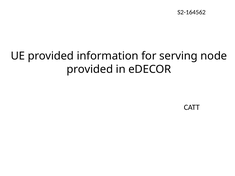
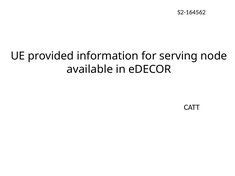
provided at (90, 69): provided -> available
